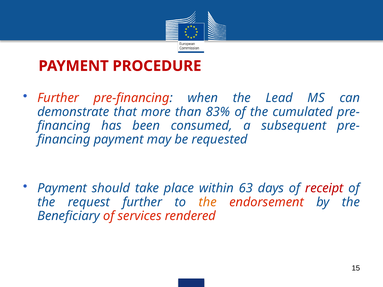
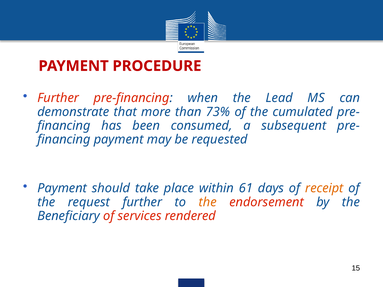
83%: 83% -> 73%
63: 63 -> 61
receipt colour: red -> orange
